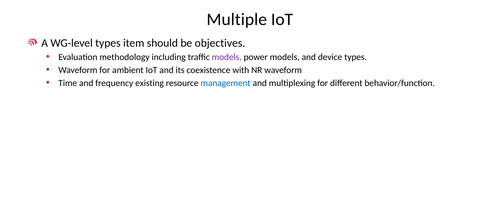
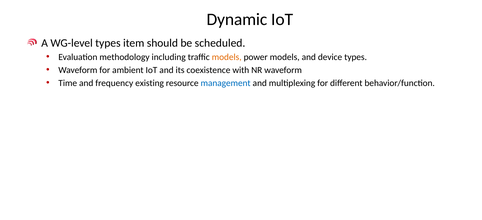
Multiple: Multiple -> Dynamic
objectives: objectives -> scheduled
models at (227, 57) colour: purple -> orange
